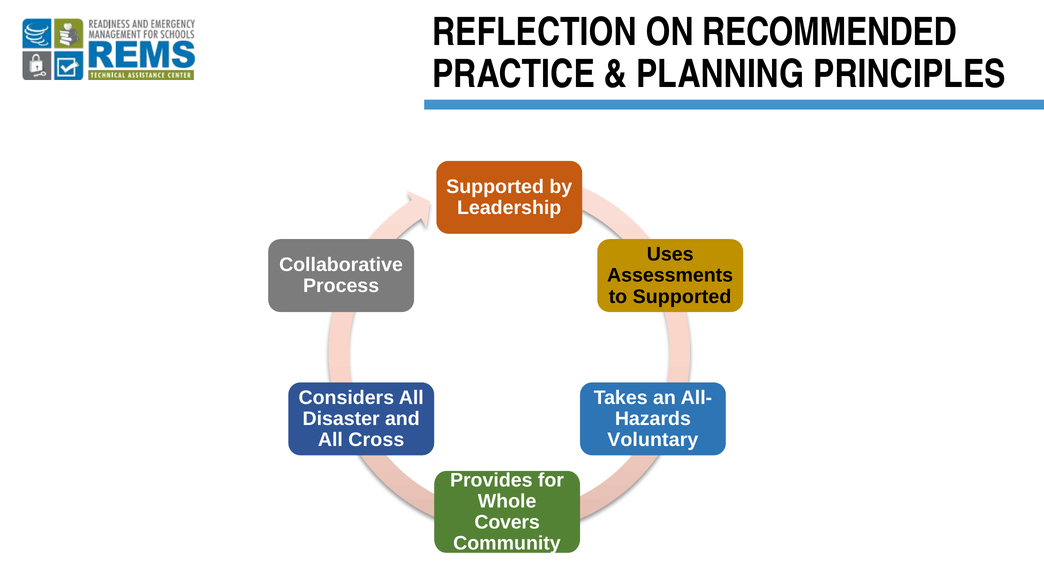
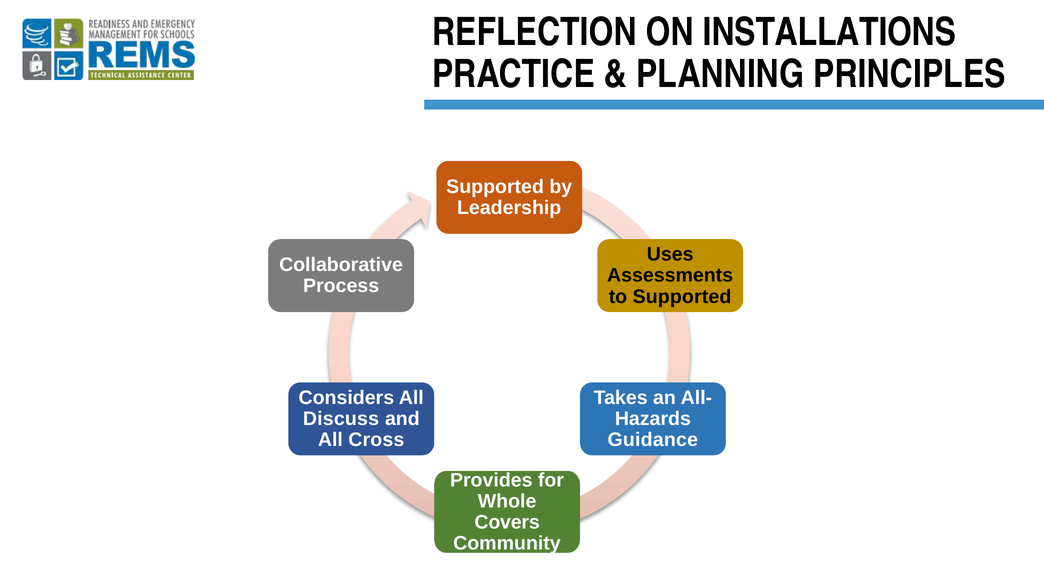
RECOMMENDED: RECOMMENDED -> INSTALLATIONS
Disaster: Disaster -> Discuss
Voluntary: Voluntary -> Guidance
